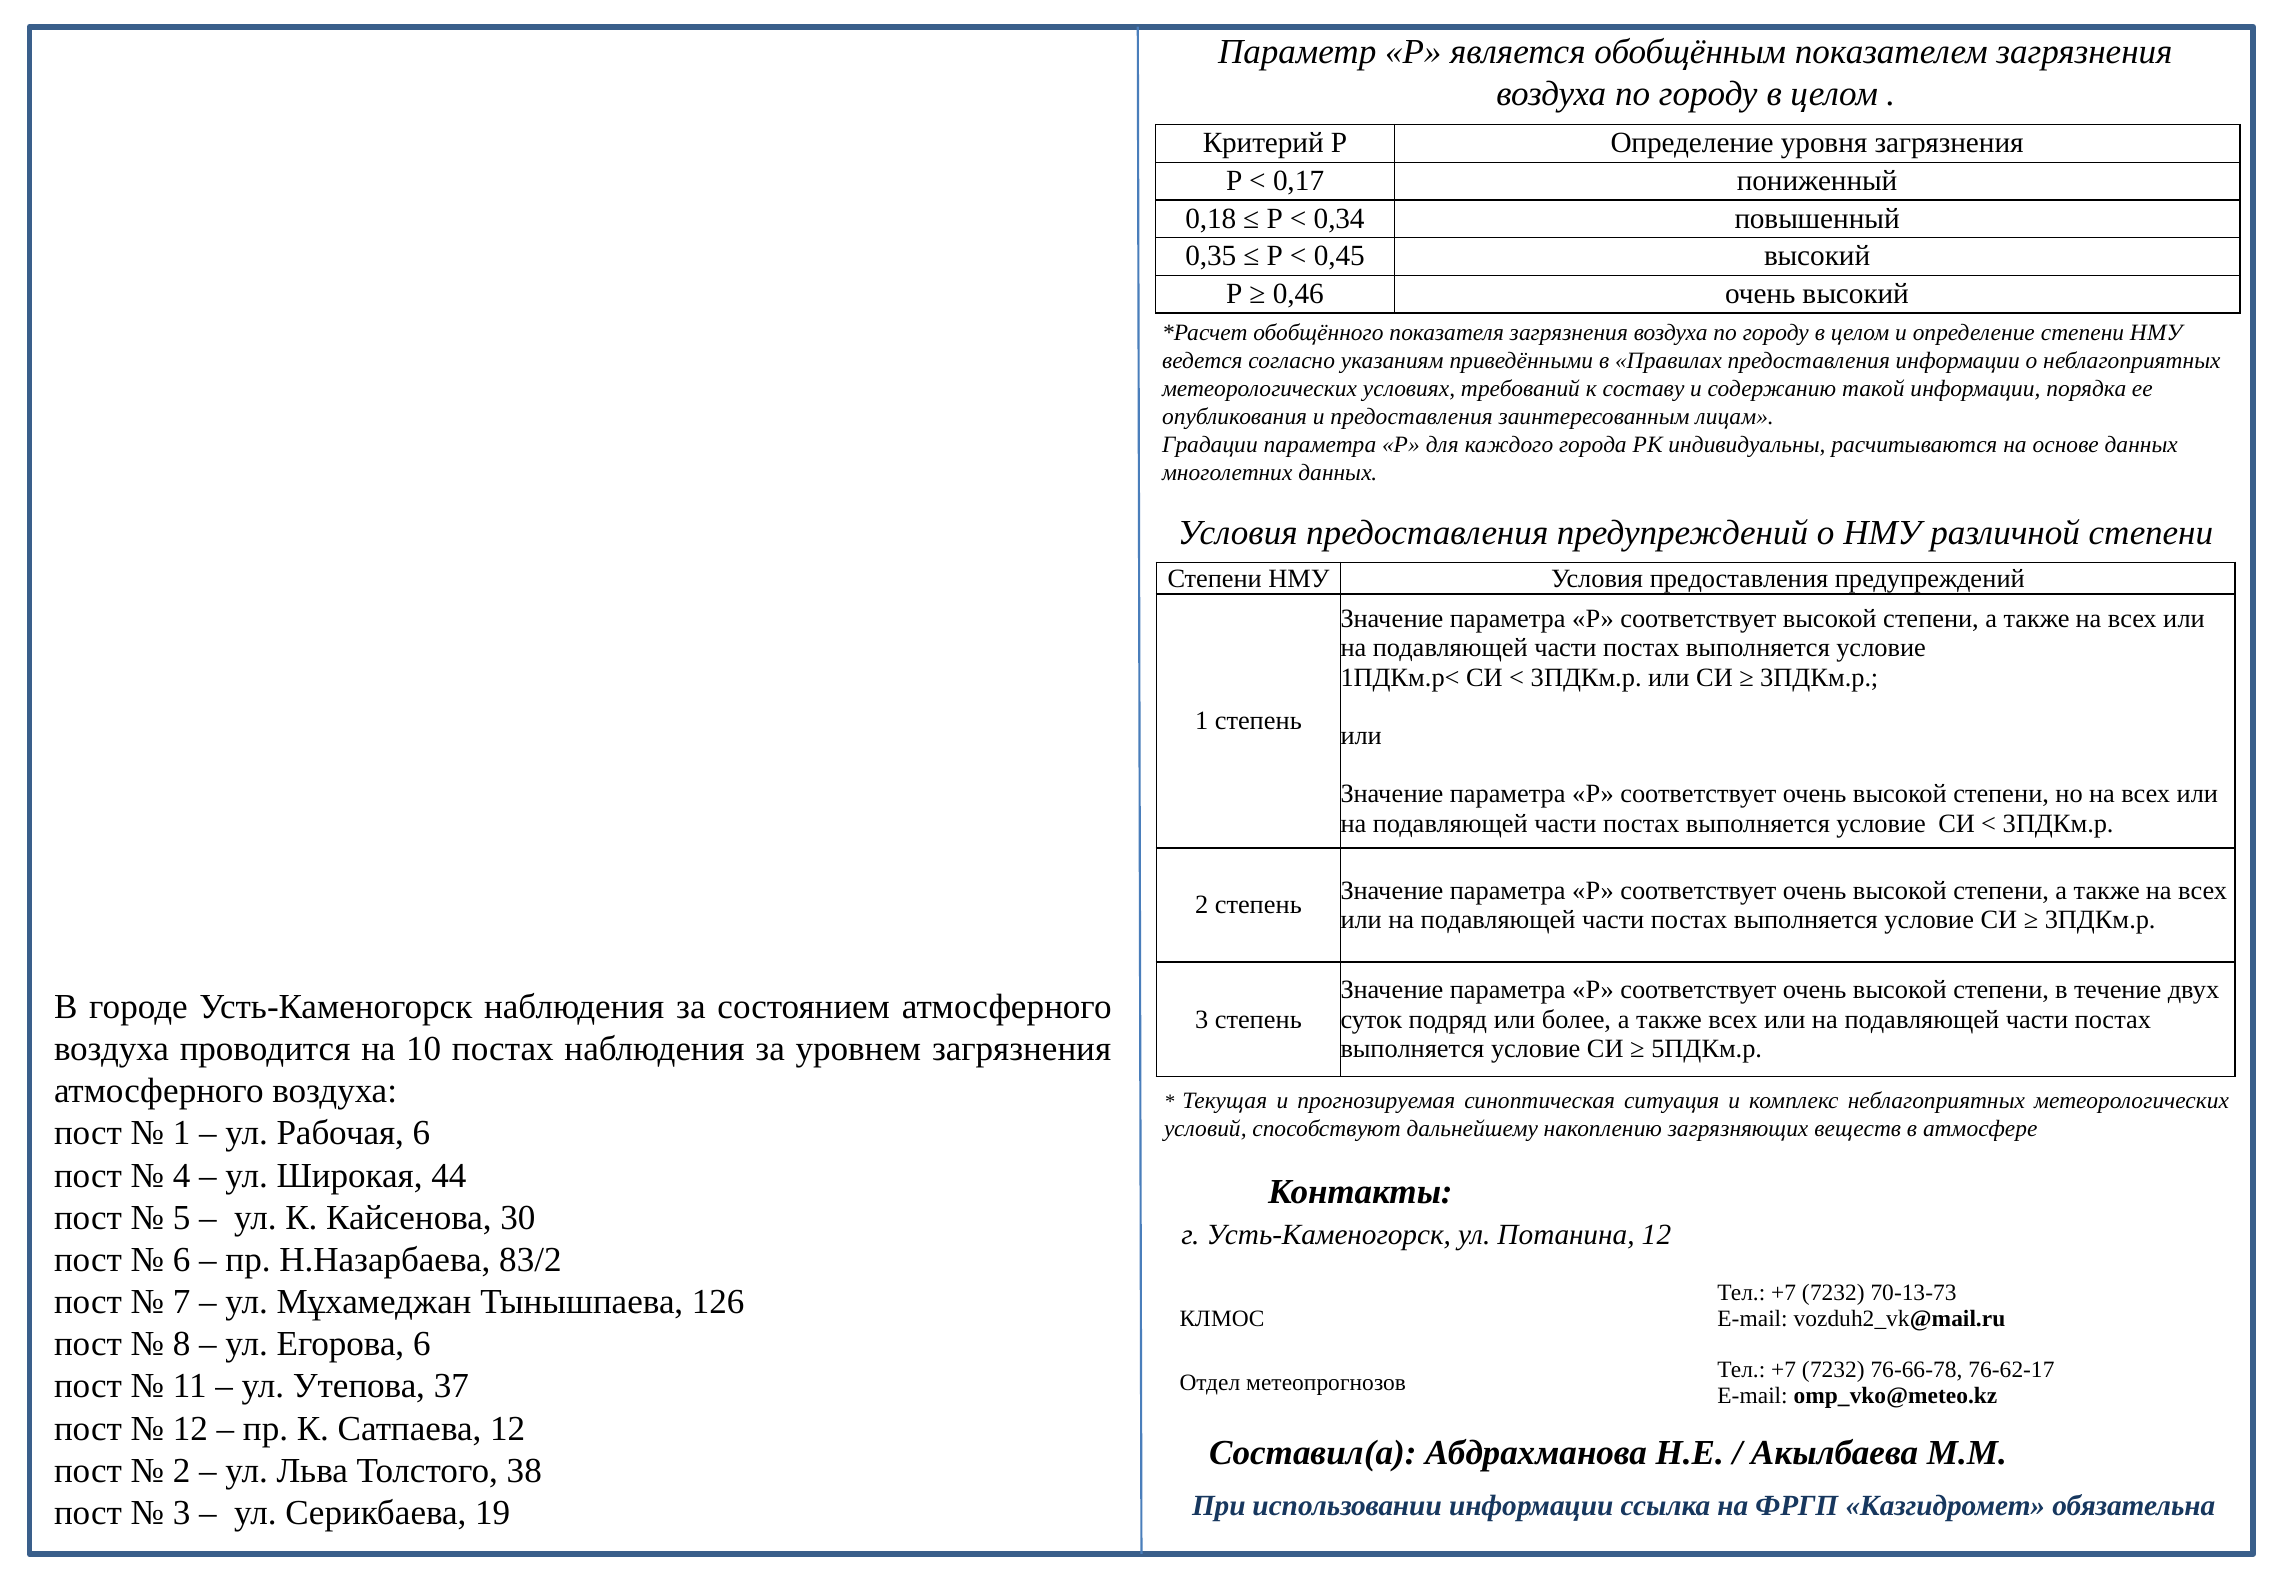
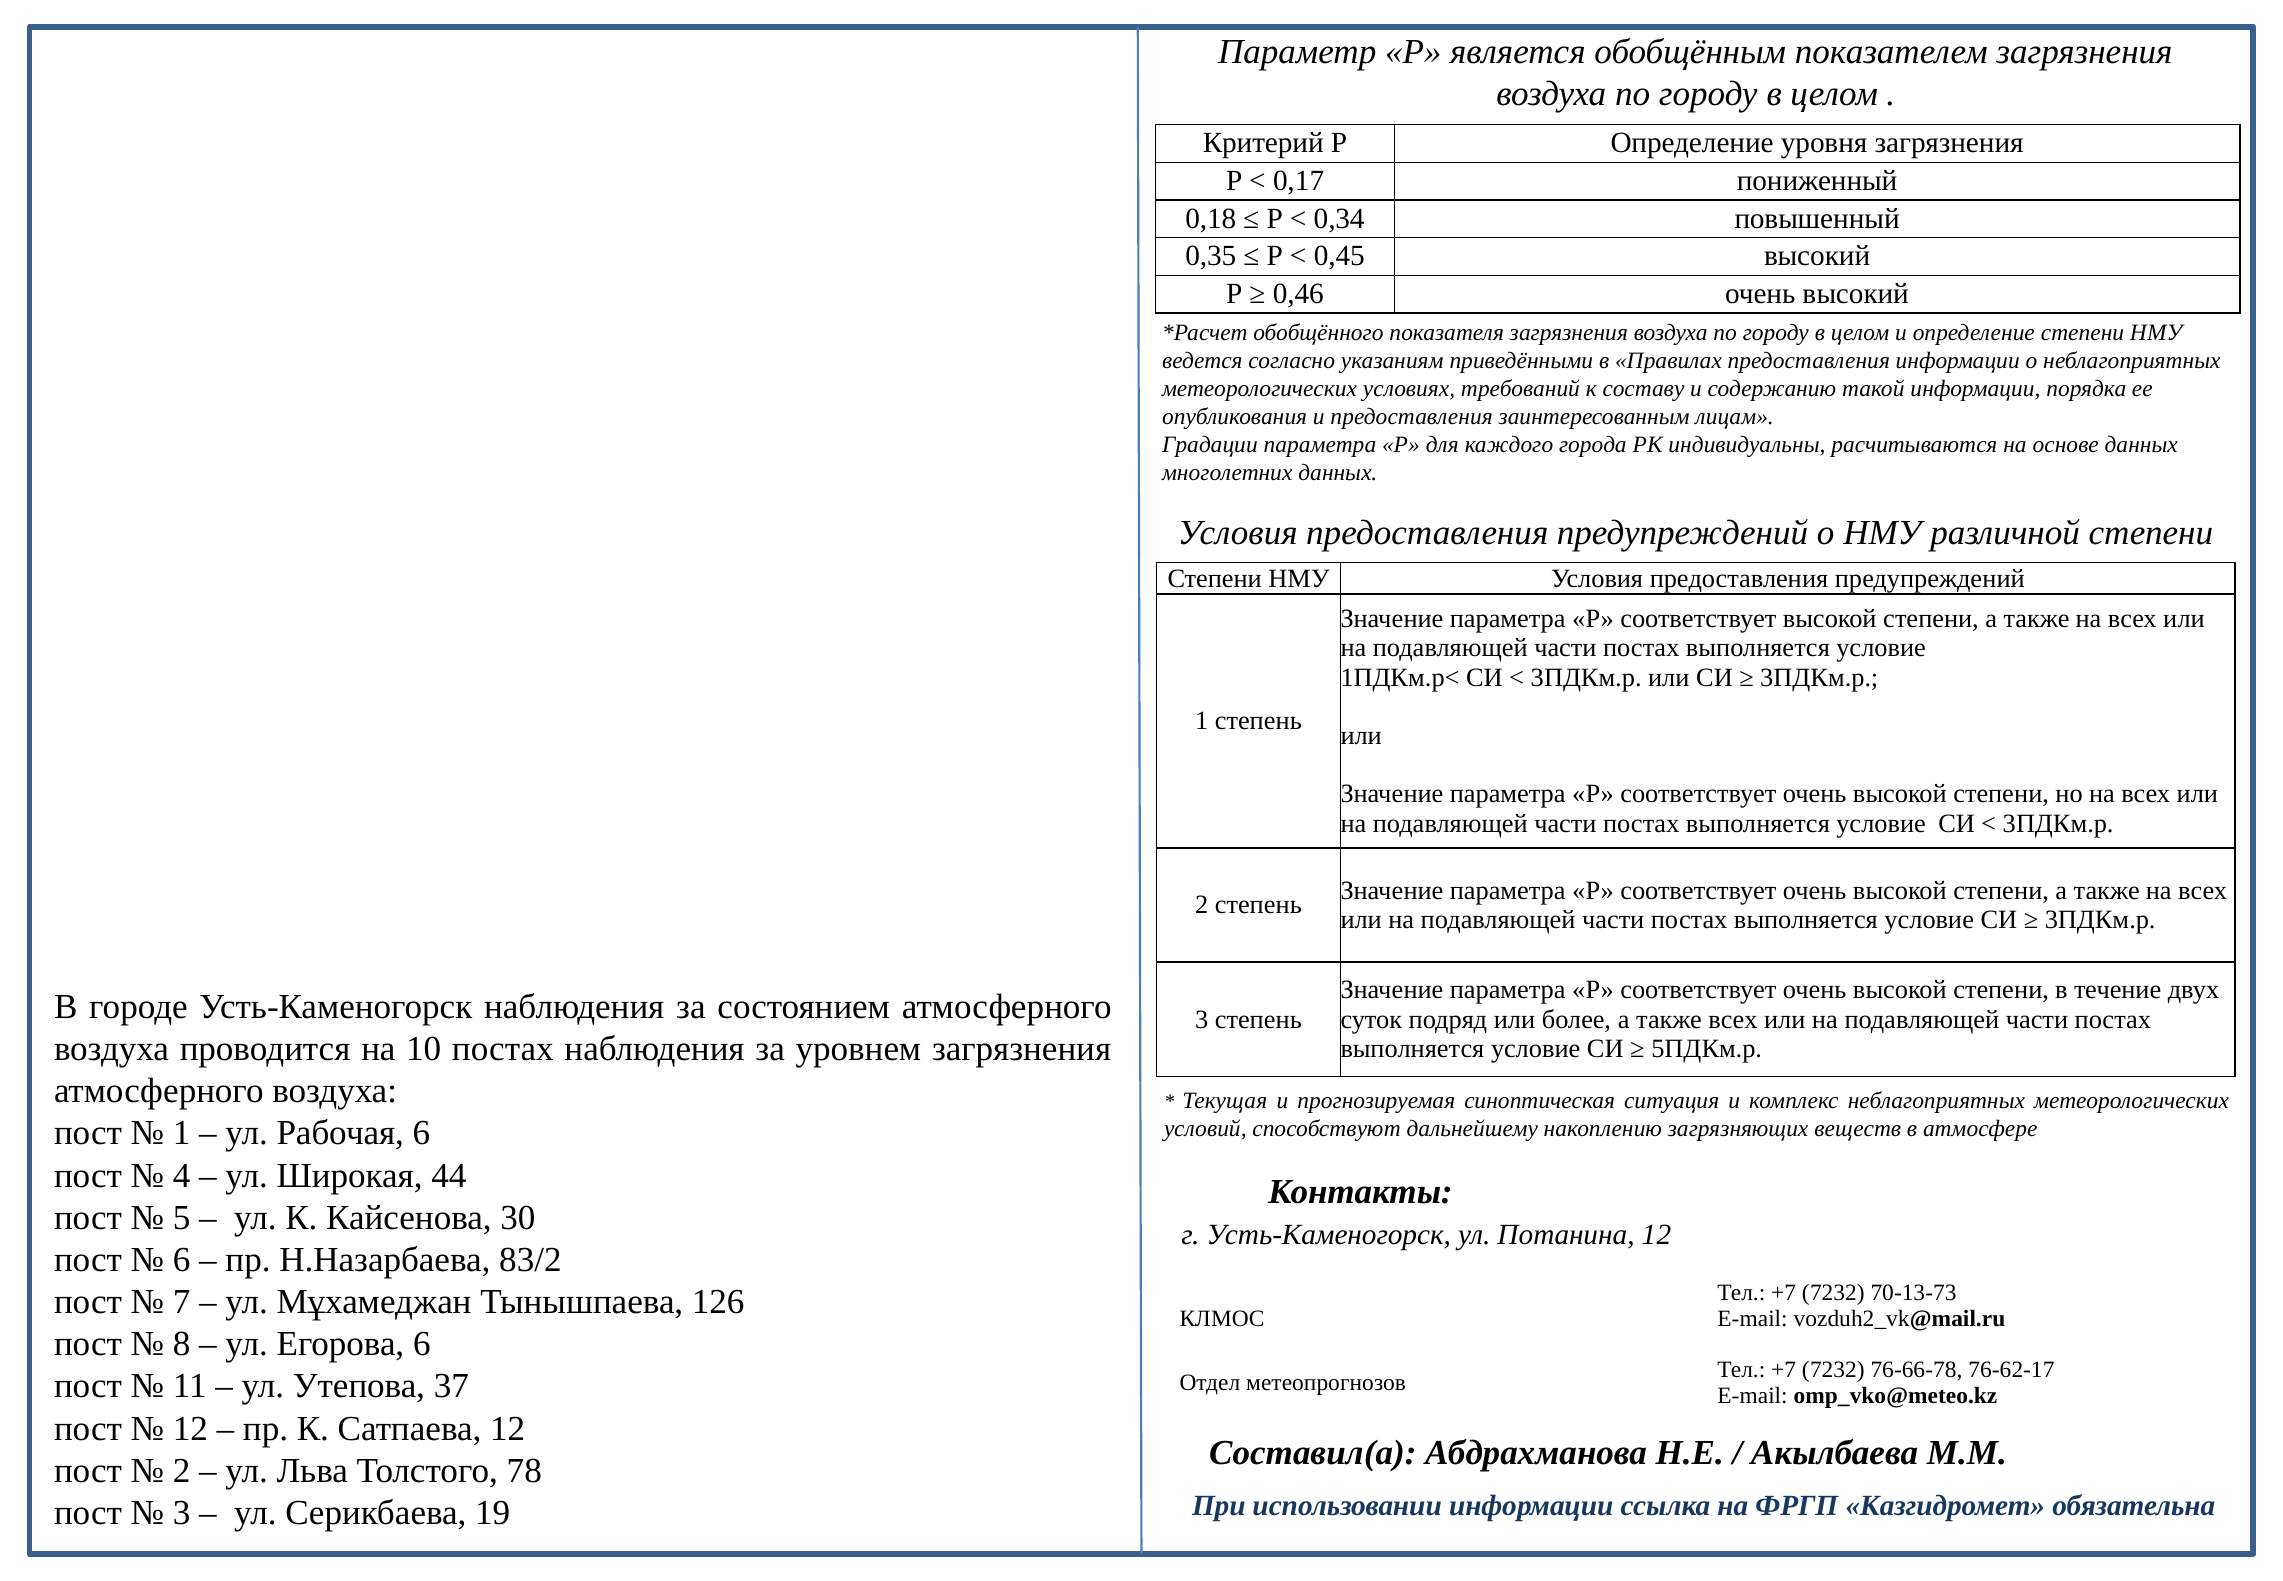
38: 38 -> 78
